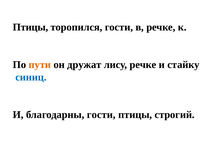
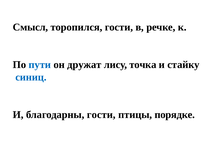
Птицы at (30, 27): Птицы -> Смысл
пути colour: orange -> blue
лису речке: речке -> точка
строгий: строгий -> порядке
